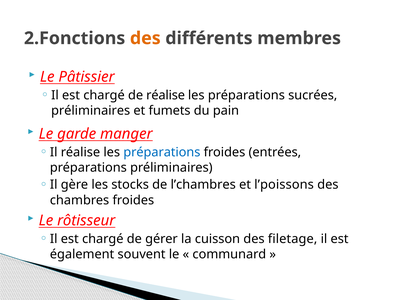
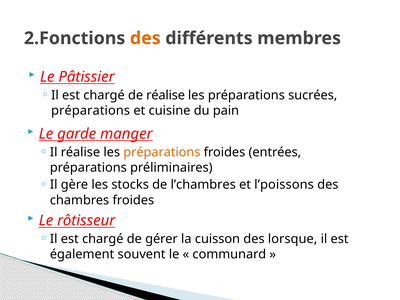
préliminaires at (91, 110): préliminaires -> préparations
fumets: fumets -> cuisine
préparations at (162, 152) colour: blue -> orange
filetage: filetage -> lorsque
